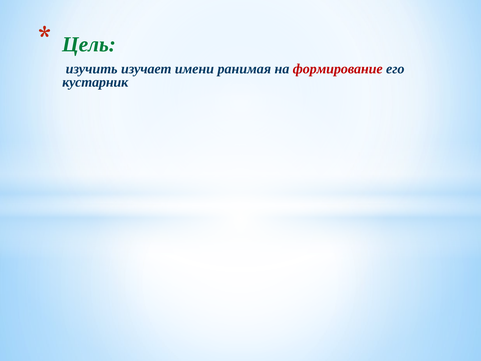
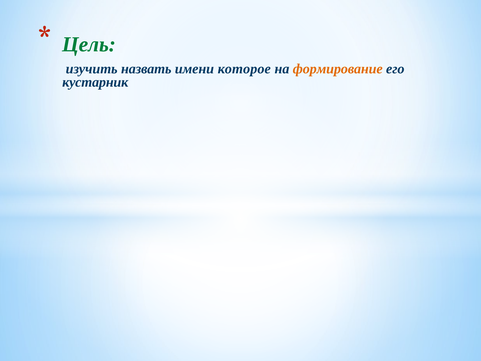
изучает: изучает -> назвать
ранимая: ранимая -> которое
формирование colour: red -> orange
